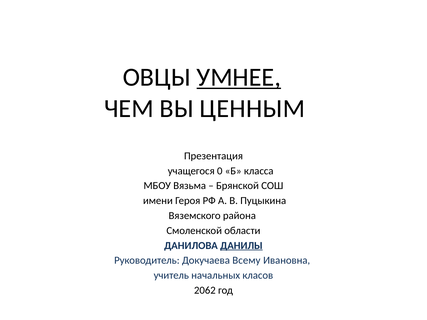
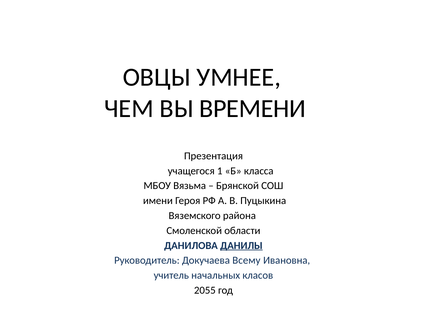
УМНЕЕ underline: present -> none
ЦЕННЫМ: ЦЕННЫМ -> ВРЕМЕНИ
0: 0 -> 1
2062: 2062 -> 2055
